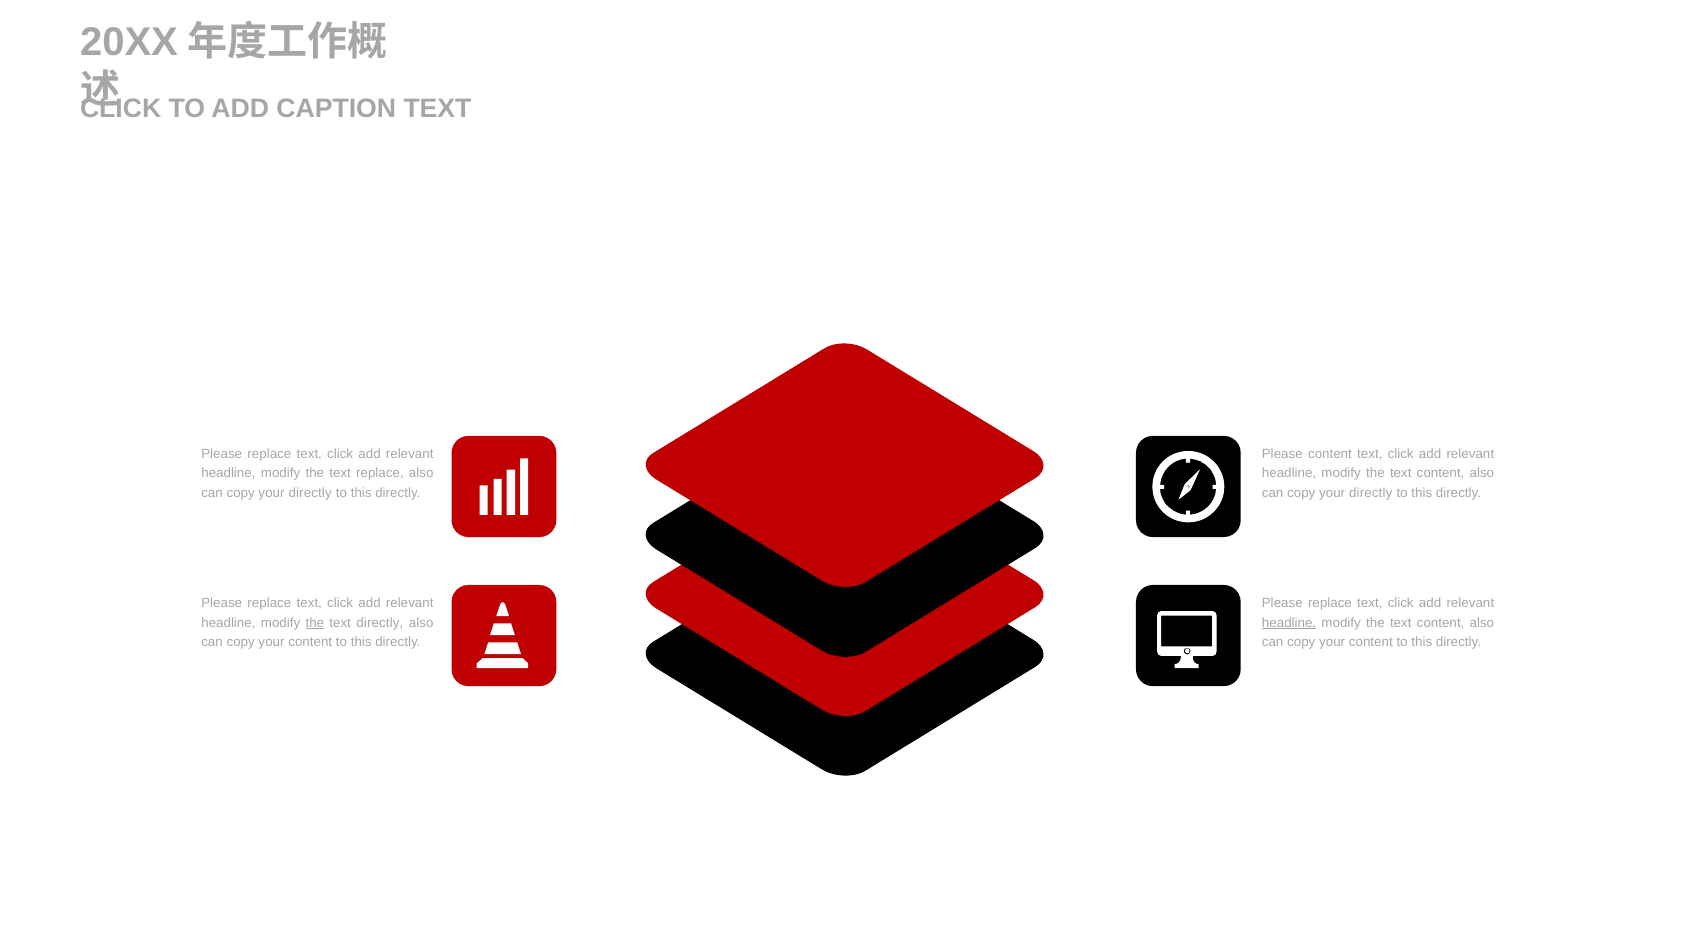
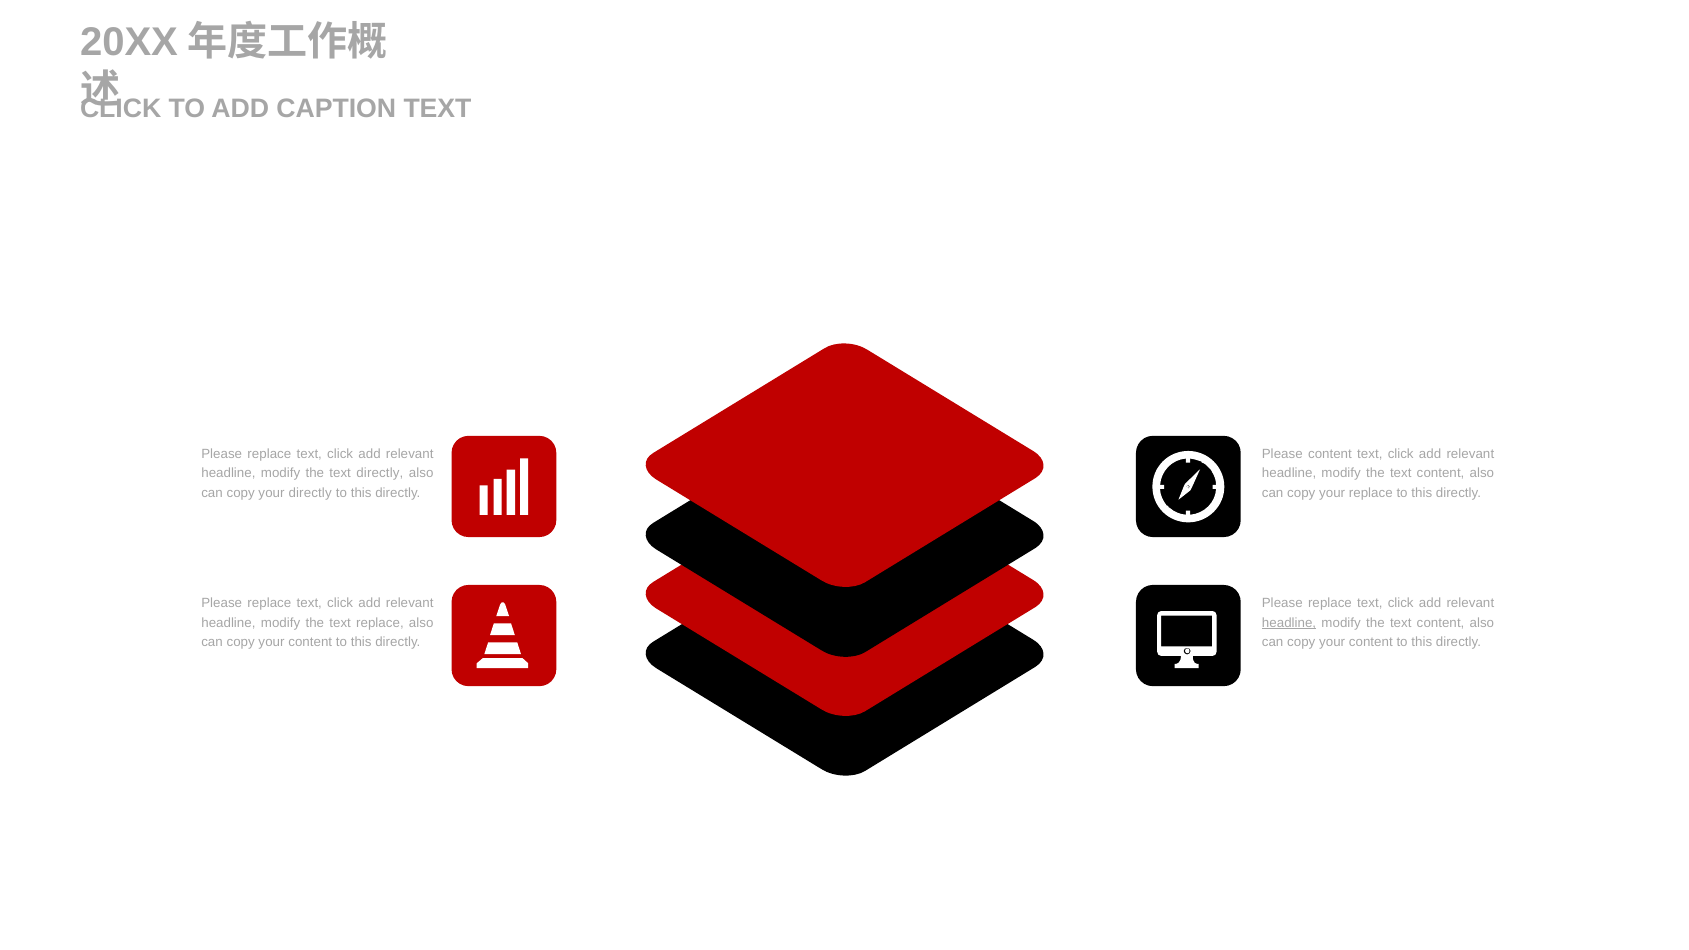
text replace: replace -> directly
directly at (1371, 493): directly -> replace
the at (315, 623) underline: present -> none
text directly: directly -> replace
